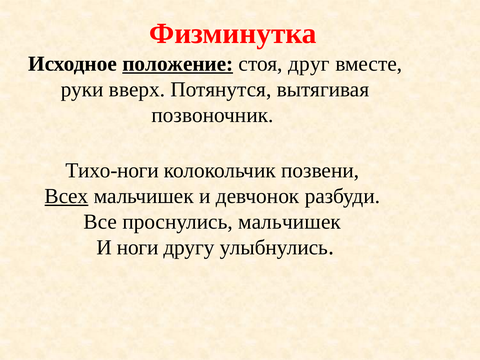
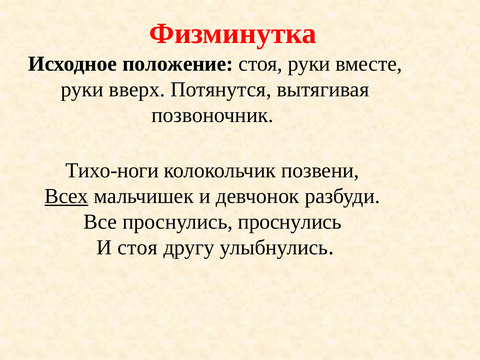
положение underline: present -> none
стоя друг: друг -> руки
проснулись мальчишек: мальчишек -> проснулись
И ноги: ноги -> стоя
